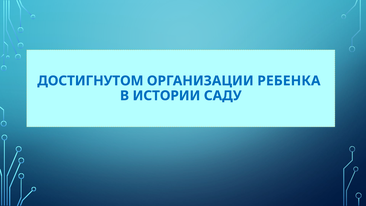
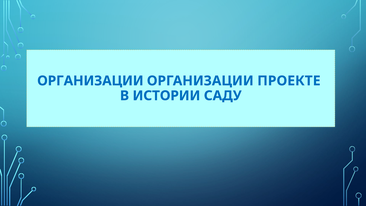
ДОСТИГНУТОМ at (90, 81): ДОСТИГНУТОМ -> ОРГАНИЗАЦИИ
РЕБЕНКА: РЕБЕНКА -> ПРОЕКТЕ
